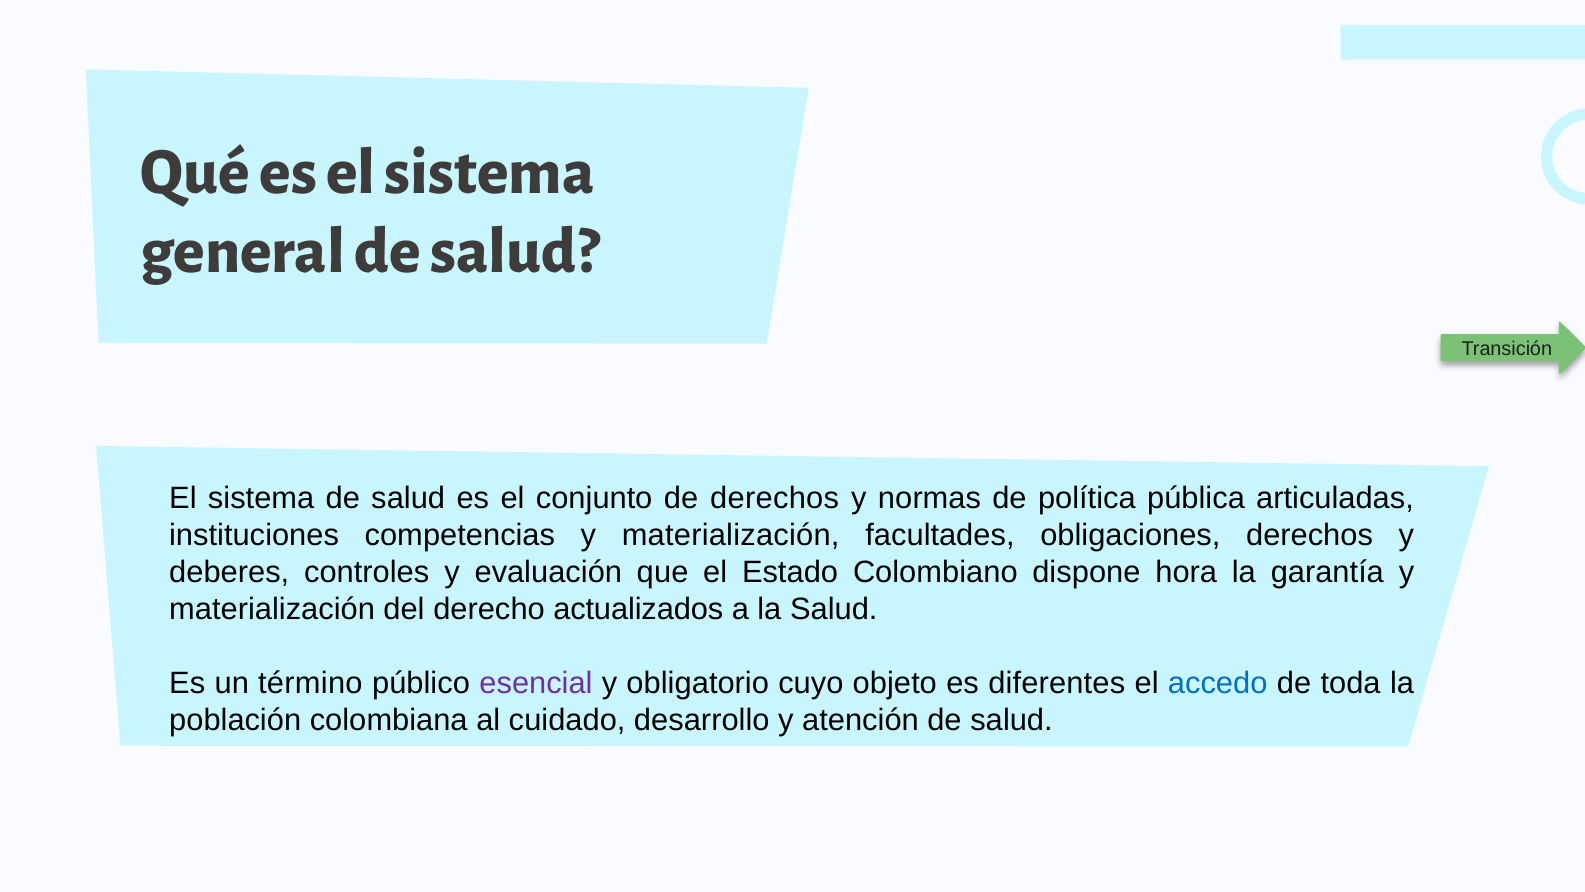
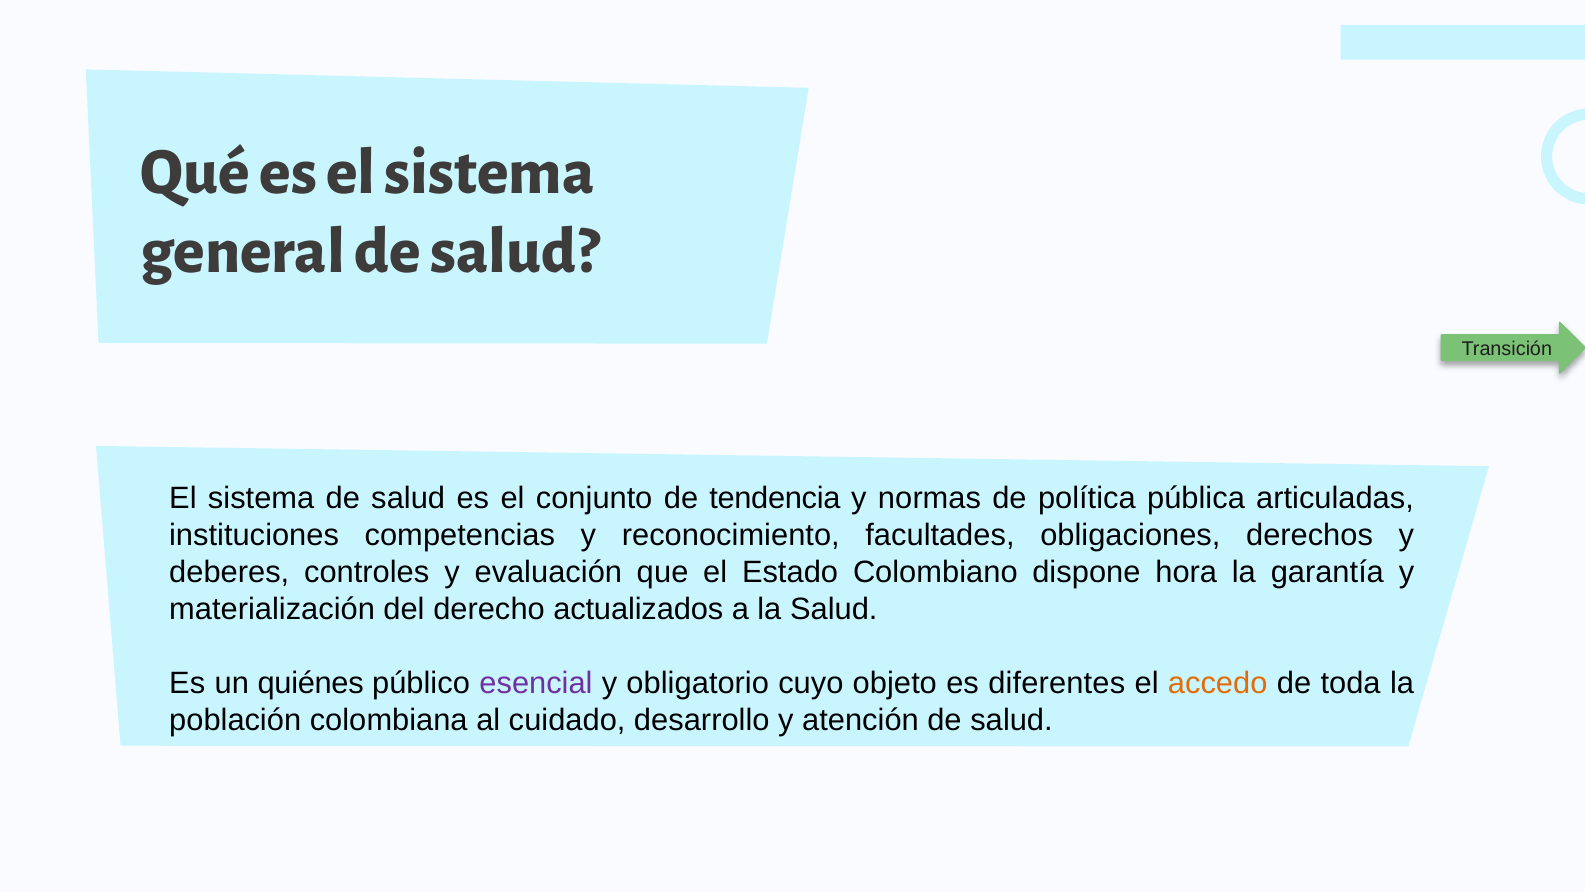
de derechos: derechos -> tendencia
competencias y materialización: materialización -> reconocimiento
término: término -> quiénes
accedo colour: blue -> orange
